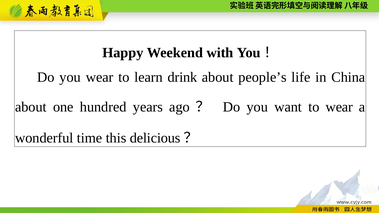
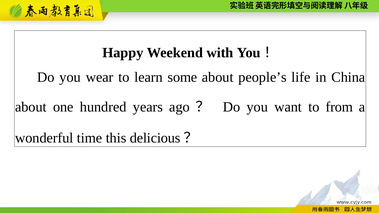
drink: drink -> some
to wear: wear -> from
